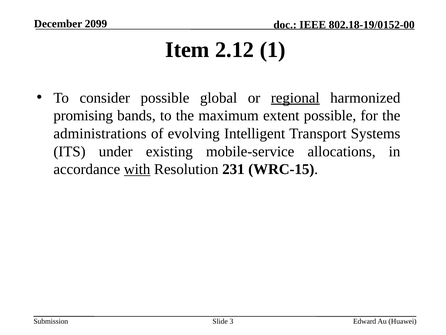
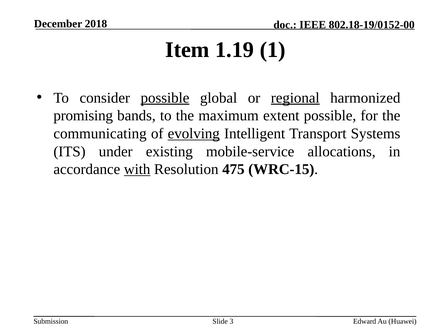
2099: 2099 -> 2018
2.12: 2.12 -> 1.19
possible at (165, 98) underline: none -> present
administrations: administrations -> communicating
evolving underline: none -> present
231: 231 -> 475
